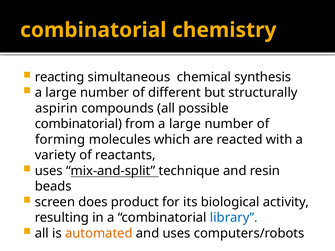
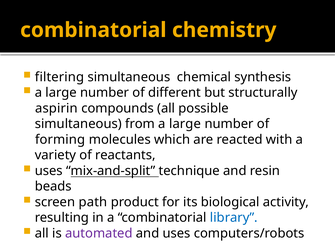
reacting: reacting -> filtering
combinatorial at (78, 124): combinatorial -> simultaneous
does: does -> path
automated colour: orange -> purple
